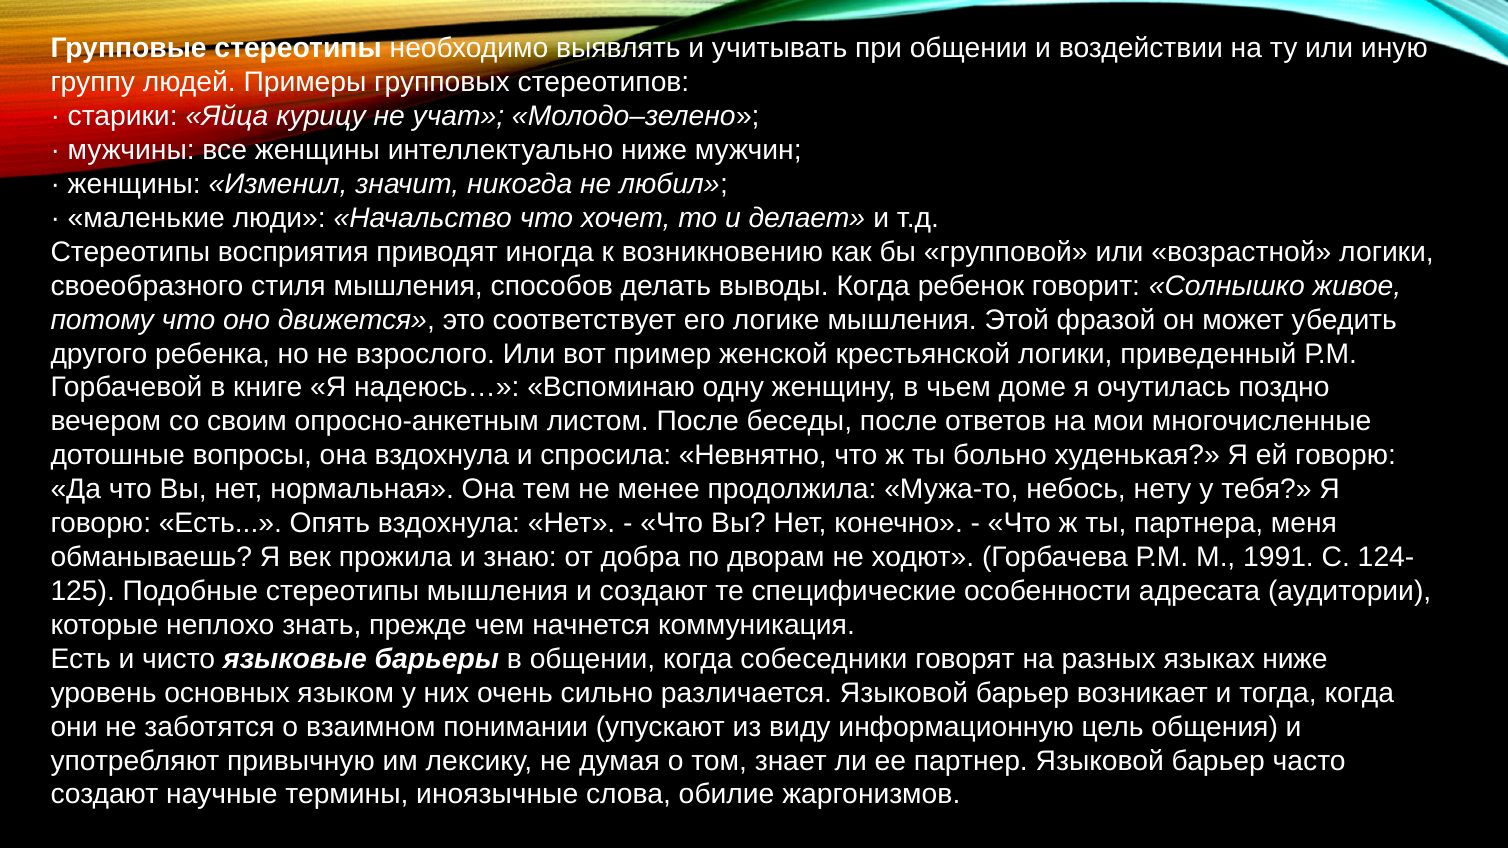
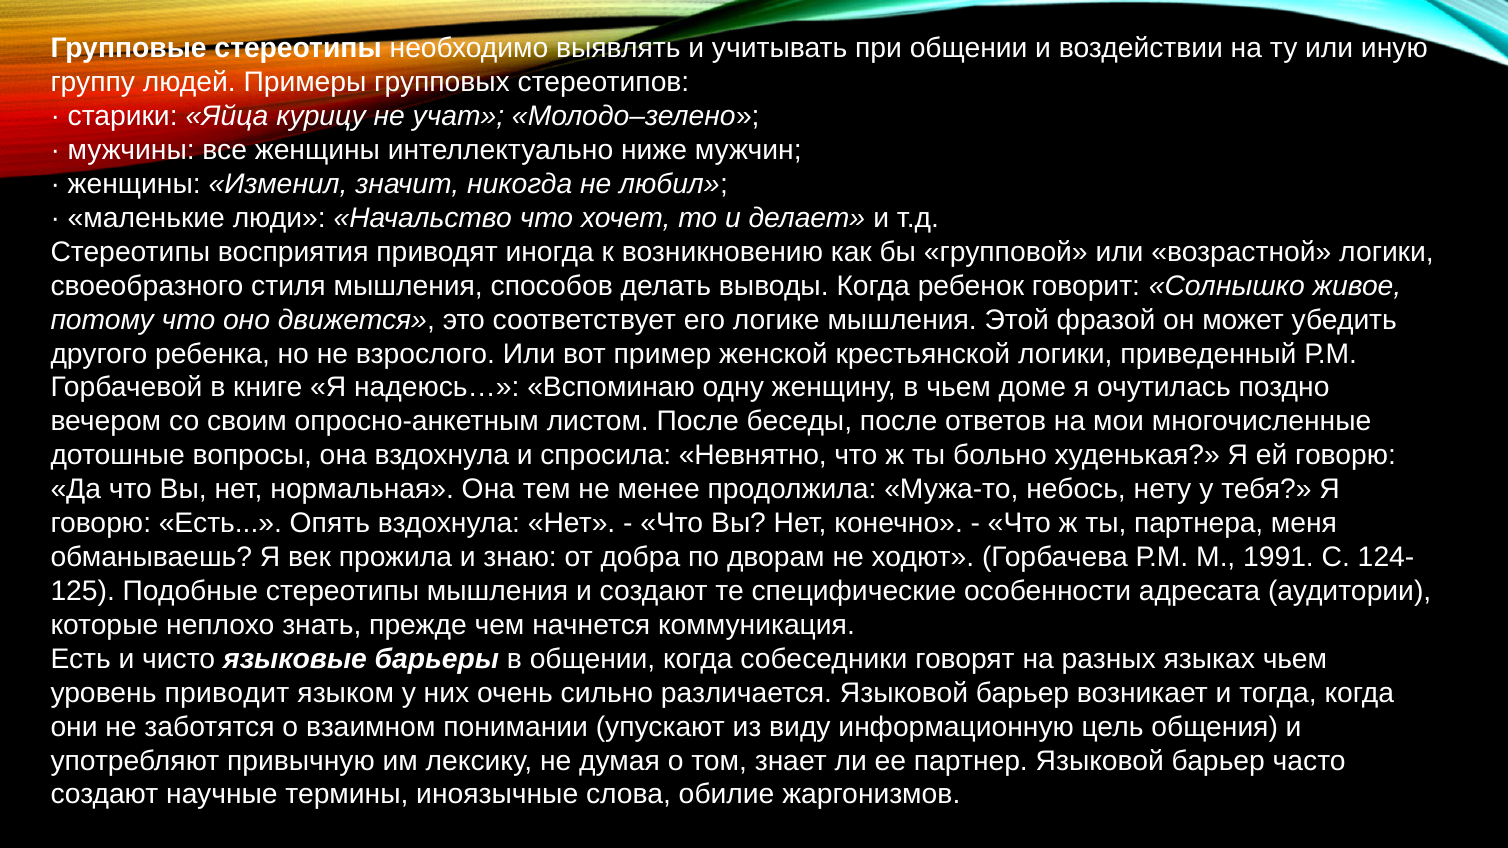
языках ниже: ниже -> чьем
основных: основных -> приводит
